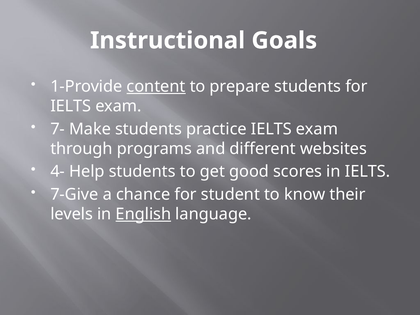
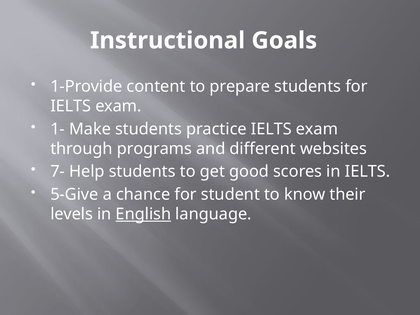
content underline: present -> none
7-: 7- -> 1-
4-: 4- -> 7-
7-Give: 7-Give -> 5-Give
